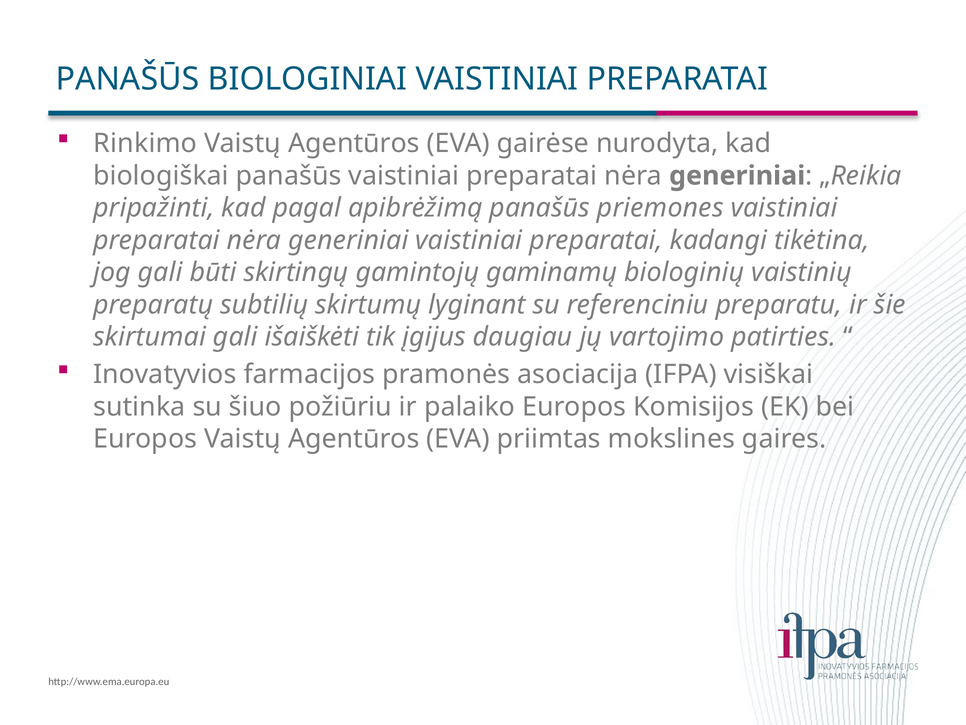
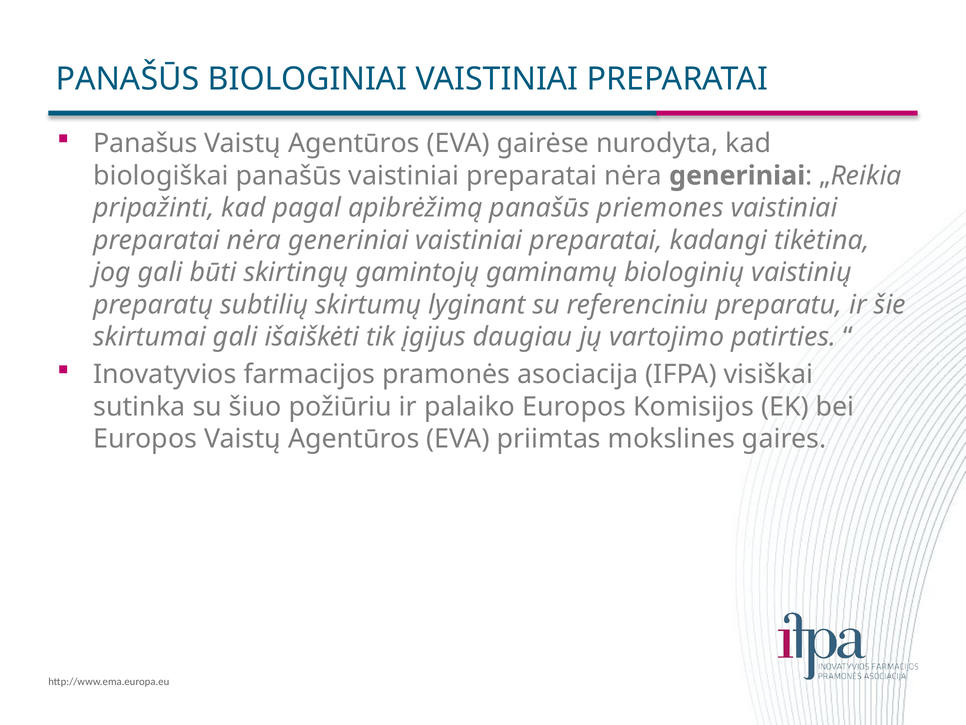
Rinkimo: Rinkimo -> Panašus
